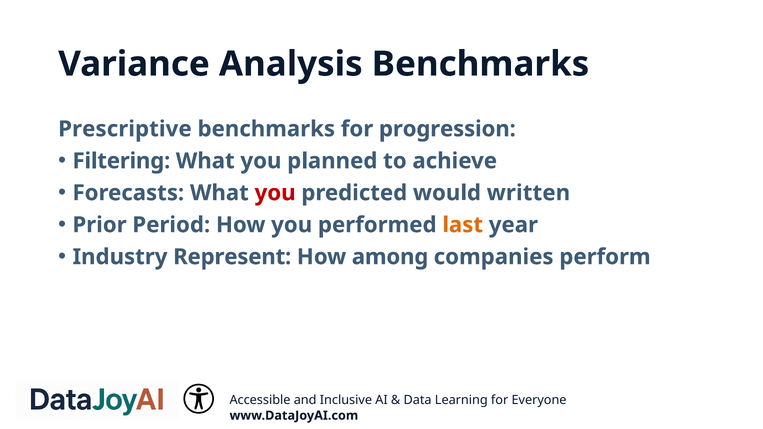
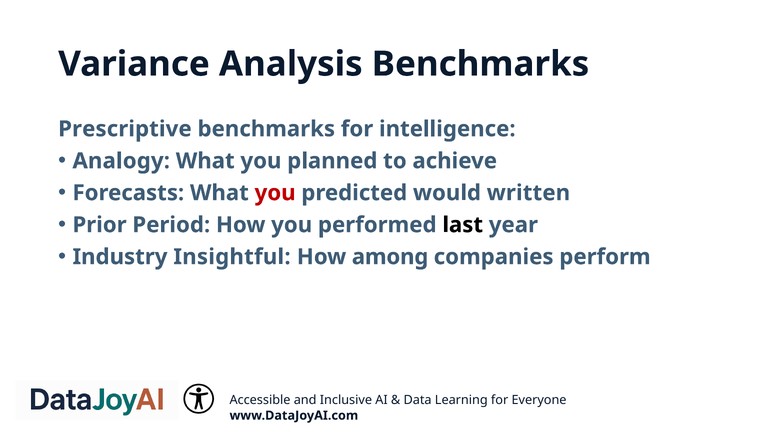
progression: progression -> intelligence
Filtering: Filtering -> Analogy
last colour: orange -> black
Represent: Represent -> Insightful
